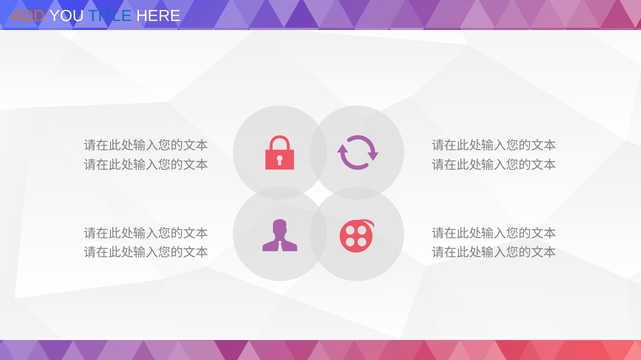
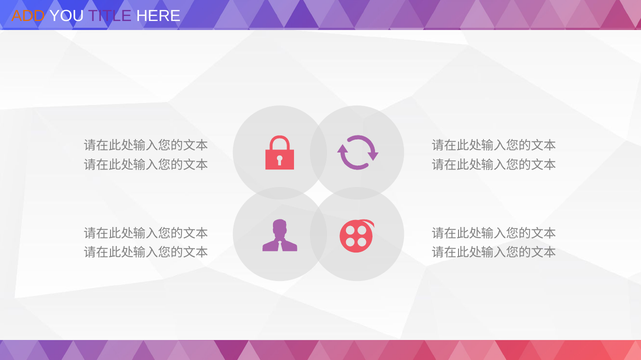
TITLE colour: blue -> purple
